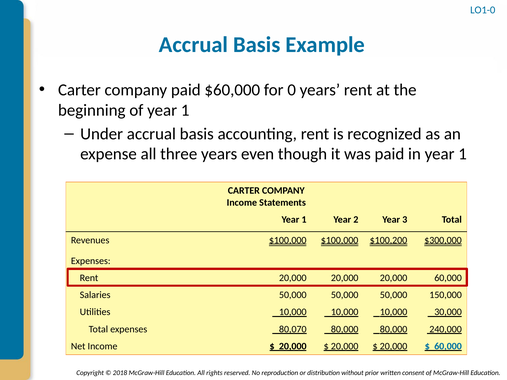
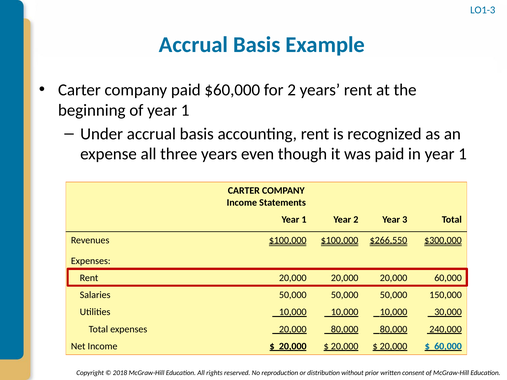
LO1-0: LO1-0 -> LO1-3
for 0: 0 -> 2
$100,200: $100,200 -> $266,550
expenses 80,070: 80,070 -> 20,000
